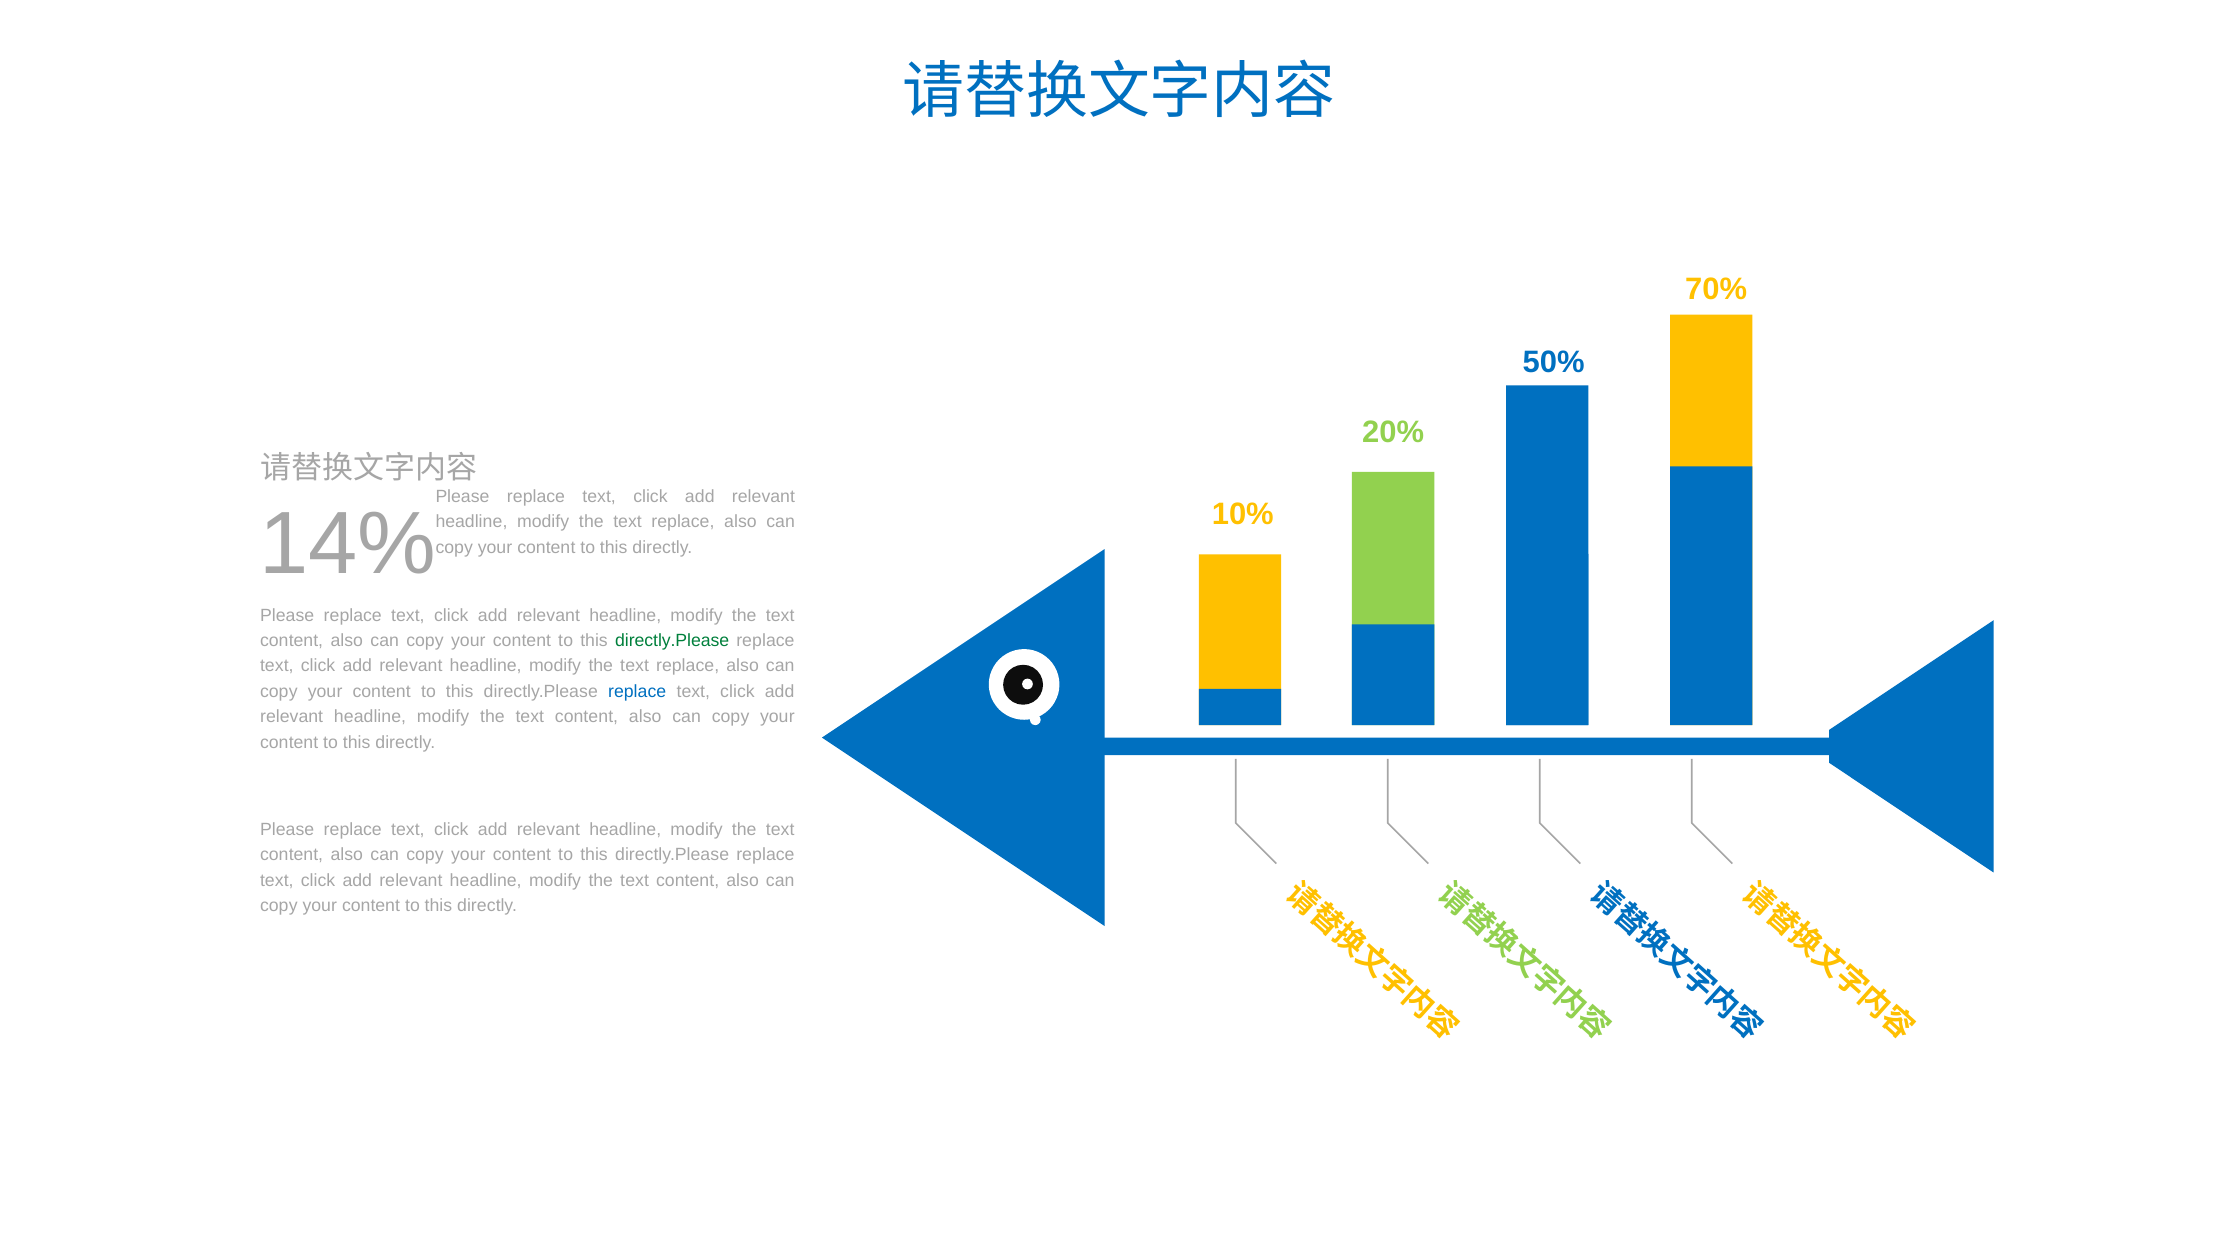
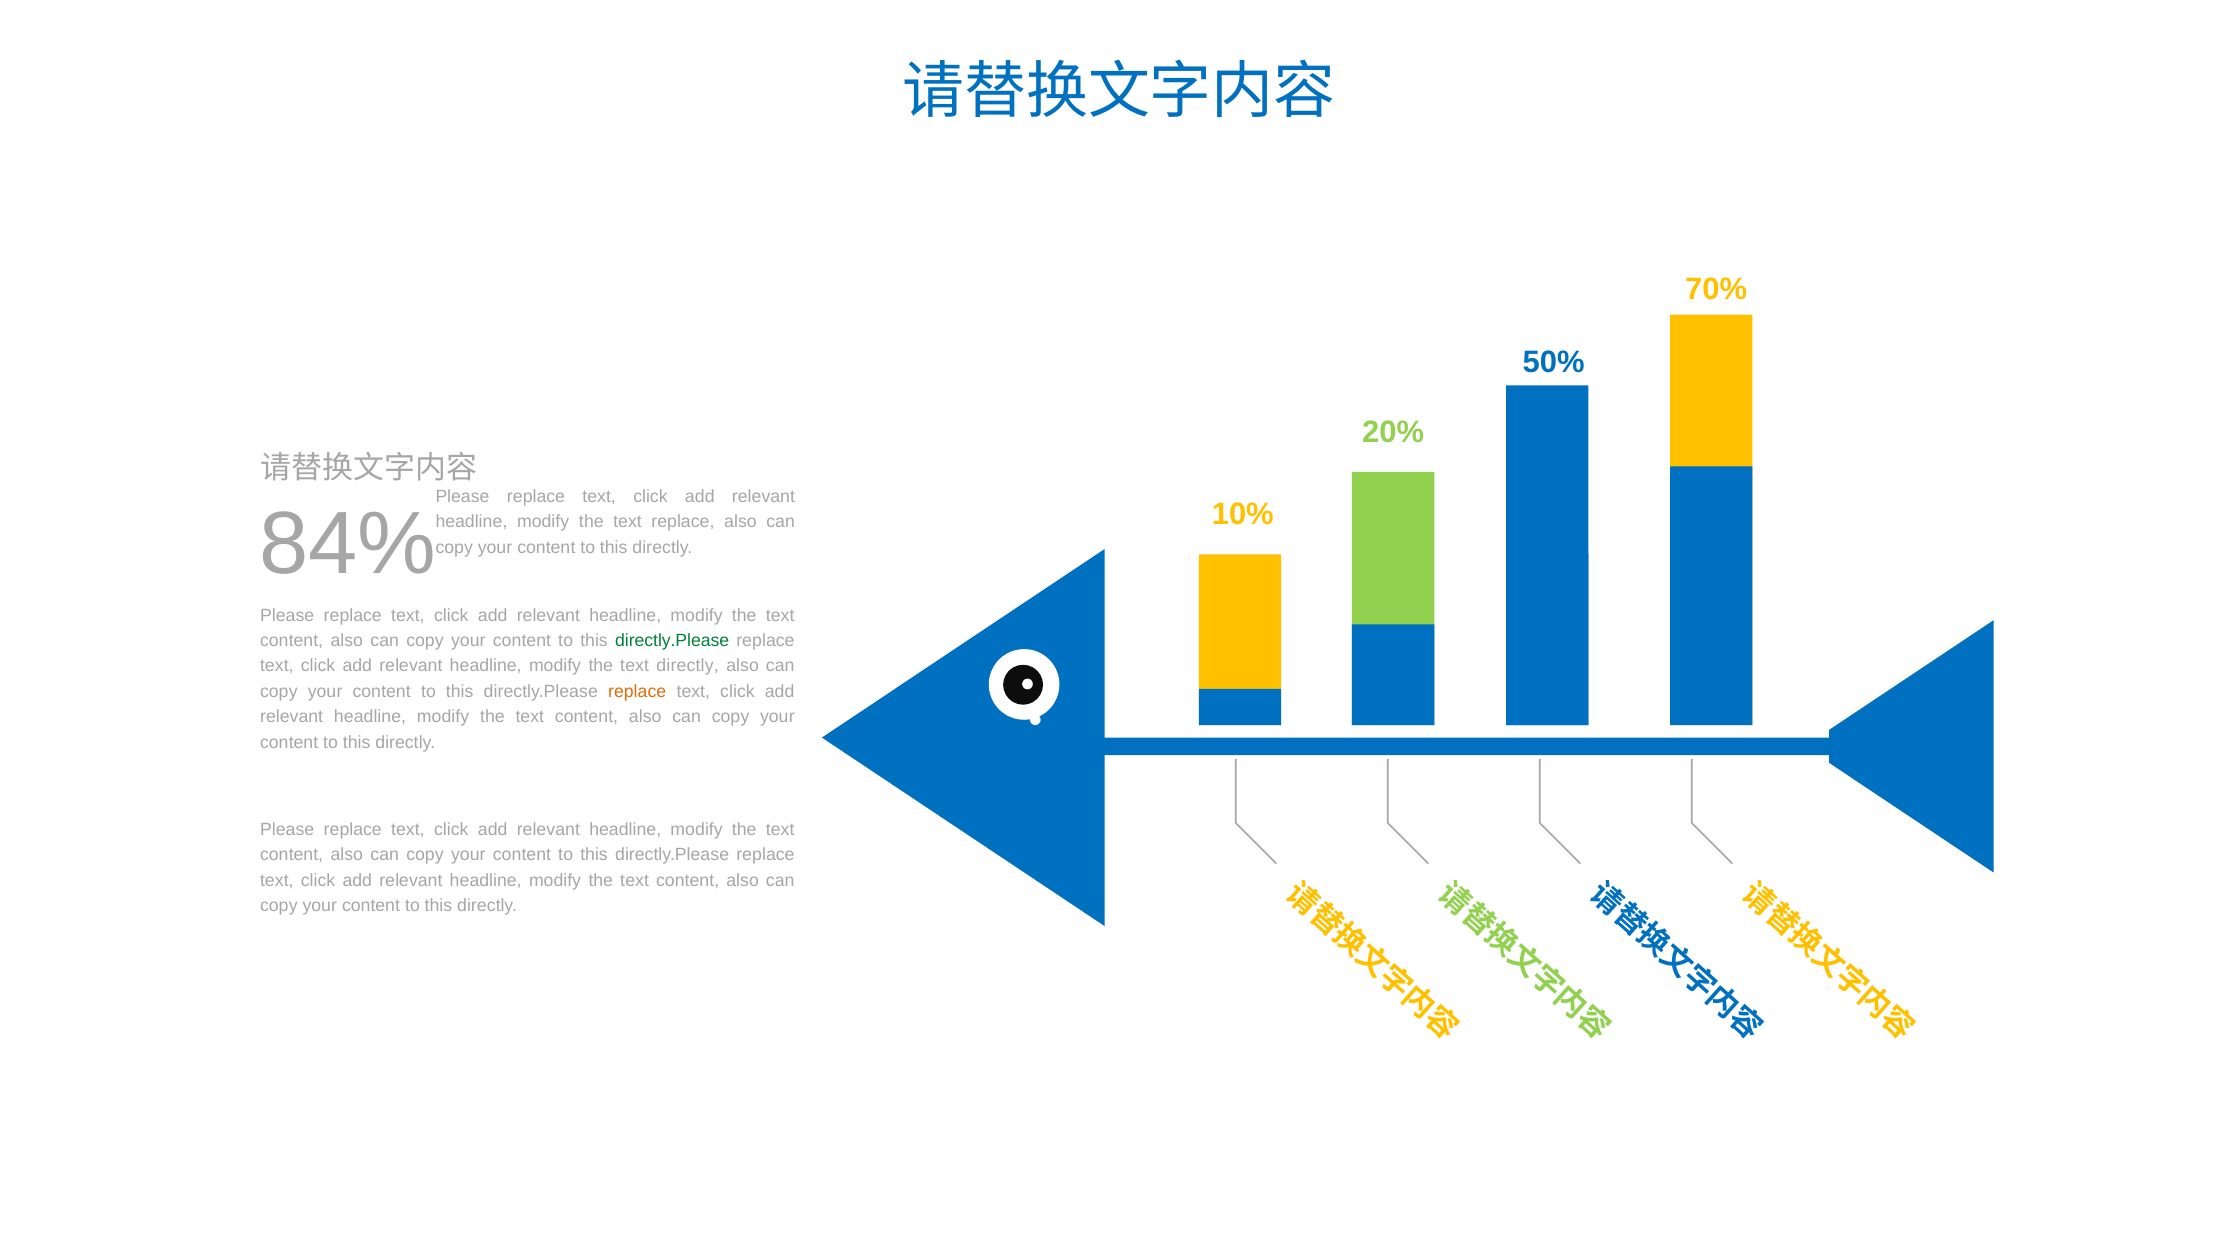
14%: 14% -> 84%
replace at (688, 666): replace -> directly
replace at (637, 691) colour: blue -> orange
